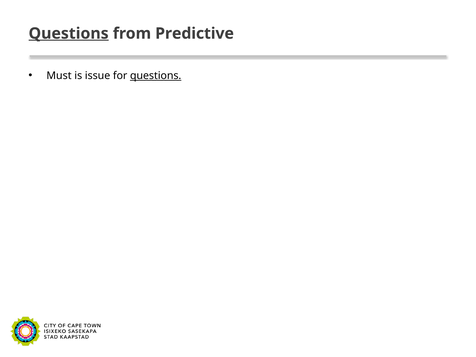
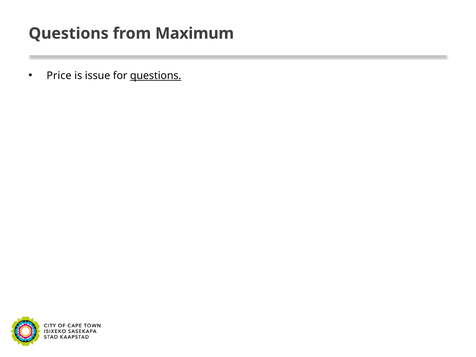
Questions at (69, 33) underline: present -> none
Predictive: Predictive -> Maximum
Must: Must -> Price
